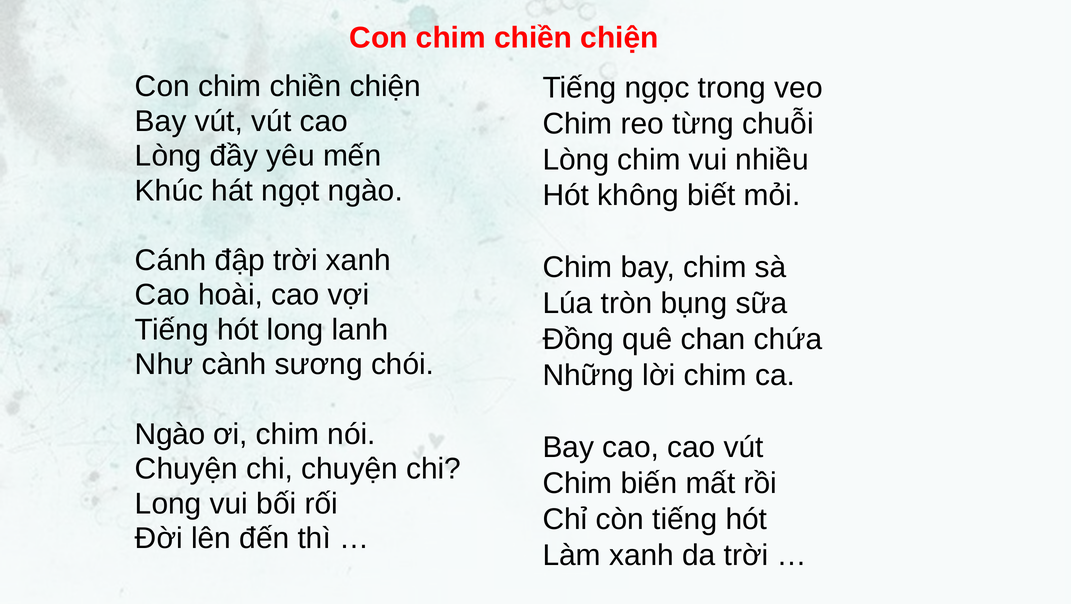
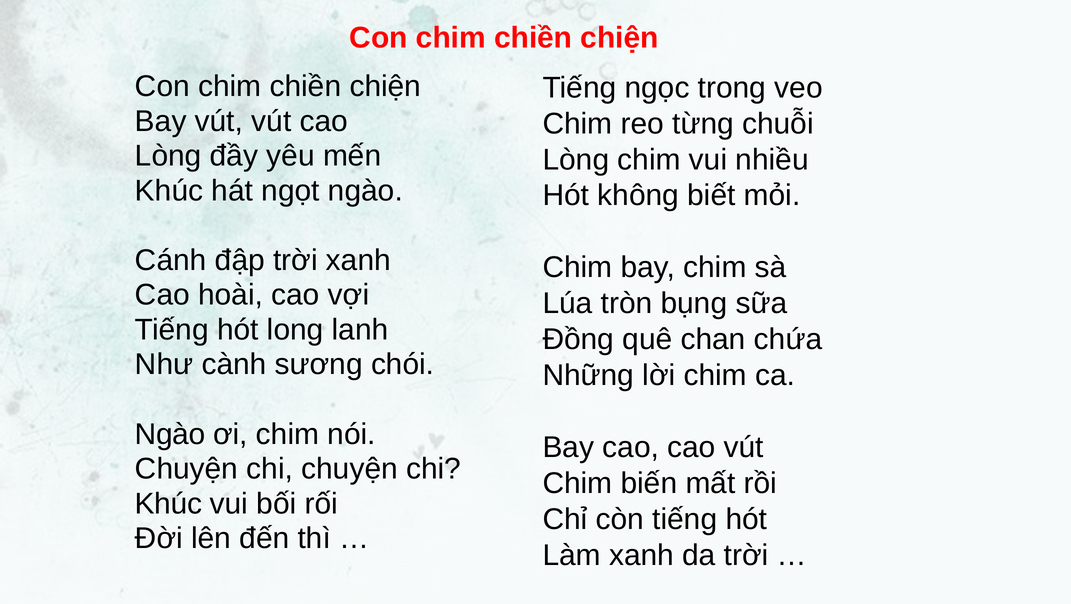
Long at (168, 503): Long -> Khúc
